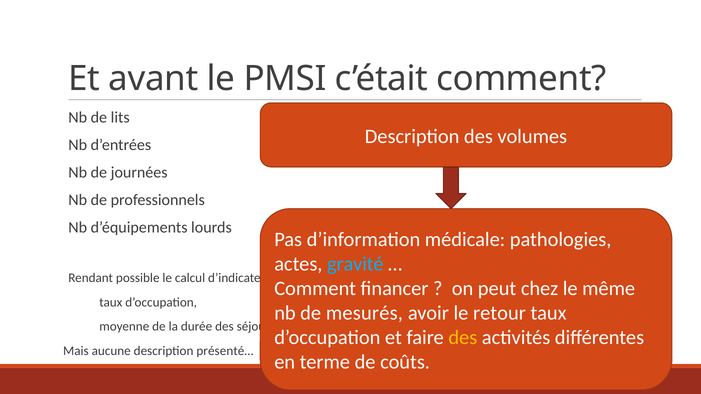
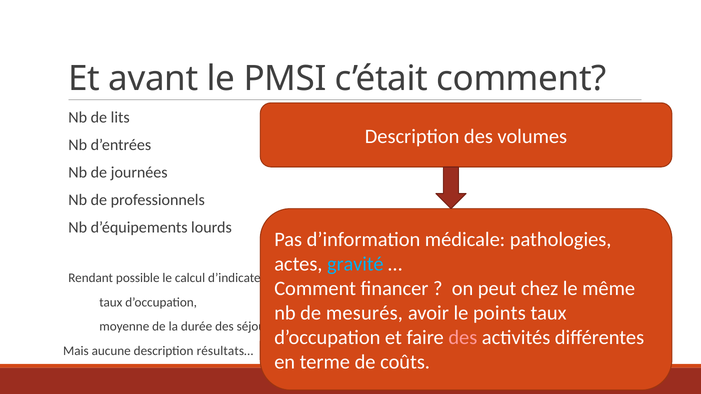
retour: retour -> points
des at (463, 338) colour: yellow -> pink
présenté…: présenté… -> résultats…
